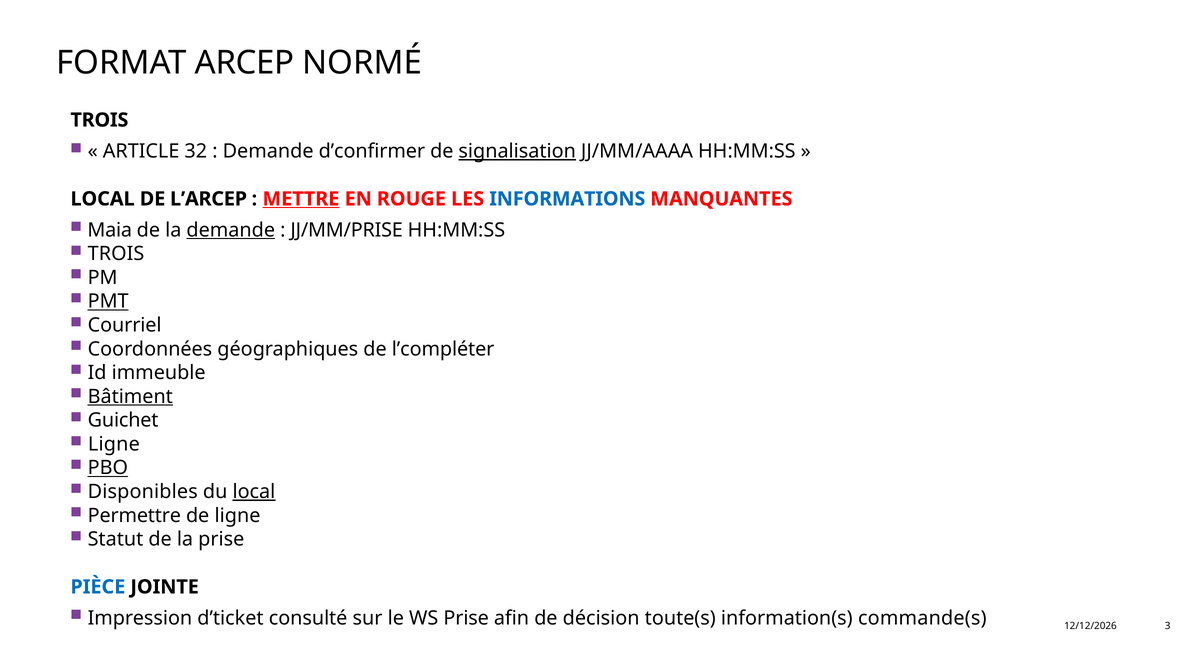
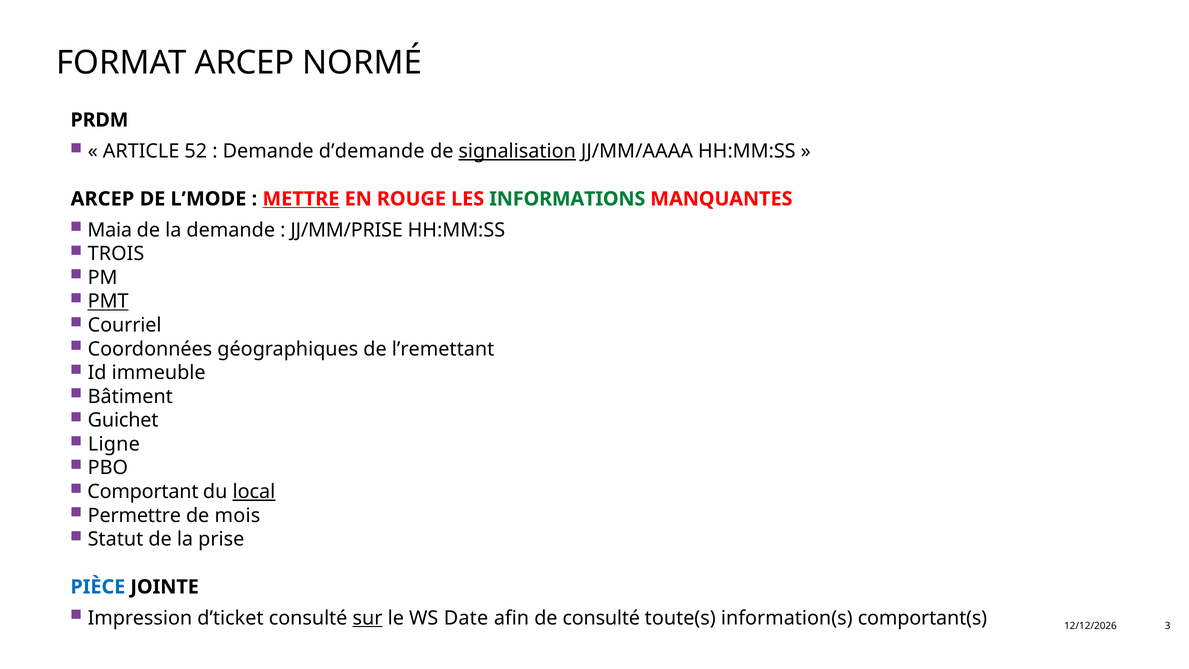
TROIS at (99, 120): TROIS -> PRDM
32: 32 -> 52
d’confirmer: d’confirmer -> d’demande
LOCAL at (103, 199): LOCAL -> ARCEP
L’ARCEP: L’ARCEP -> L’MODE
INFORMATIONS colour: blue -> green
demande at (231, 230) underline: present -> none
l’compléter: l’compléter -> l’remettant
Bâtiment underline: present -> none
PBO underline: present -> none
Disponibles: Disponibles -> Comportant
de ligne: ligne -> mois
sur underline: none -> present
WS Prise: Prise -> Date
de décision: décision -> consulté
commande(s: commande(s -> comportant(s
